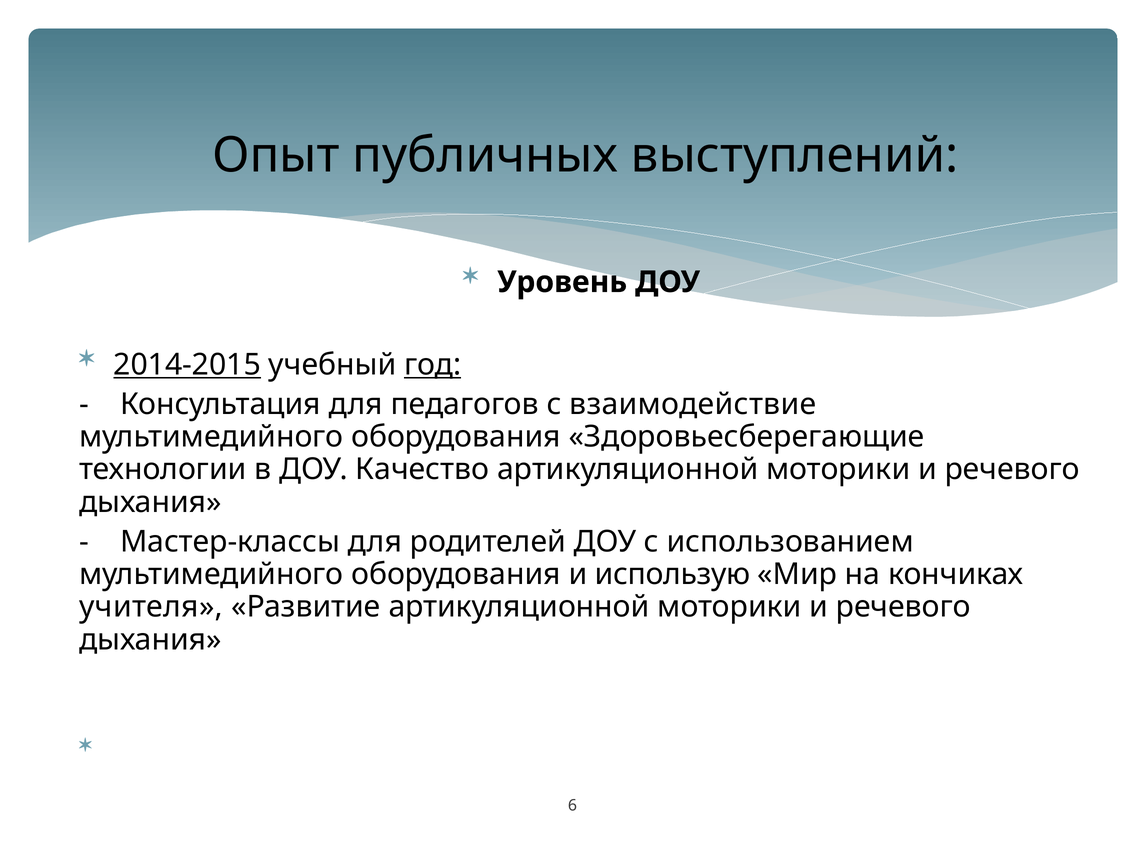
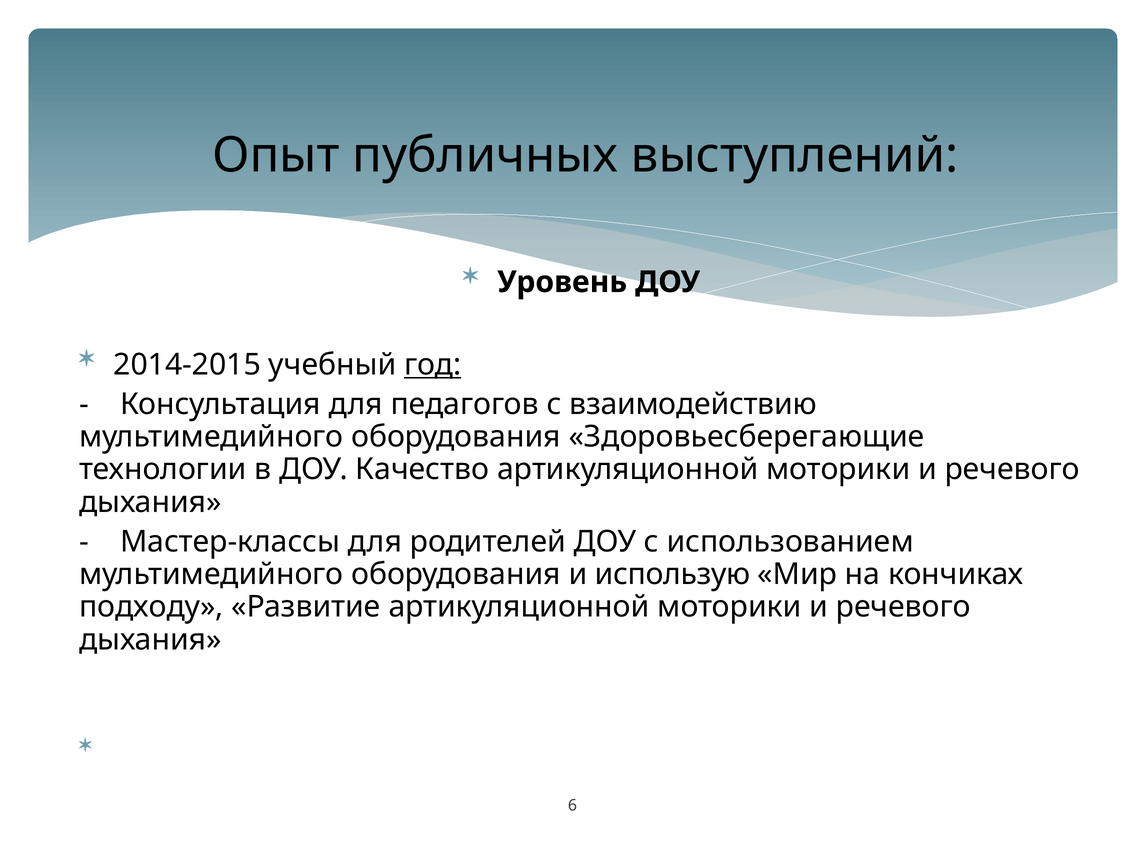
2014-2015 underline: present -> none
взаимодействие: взаимодействие -> взаимодействию
учителя: учителя -> подходу
